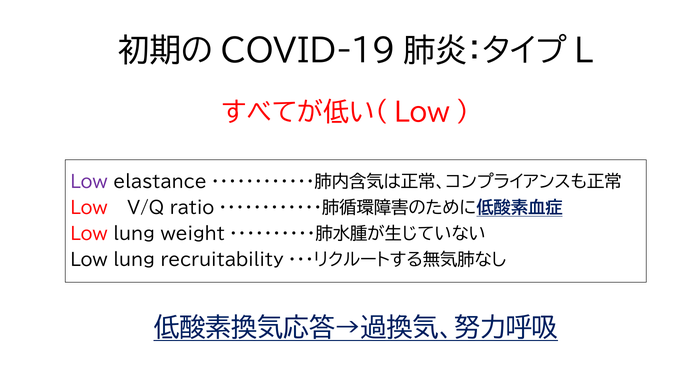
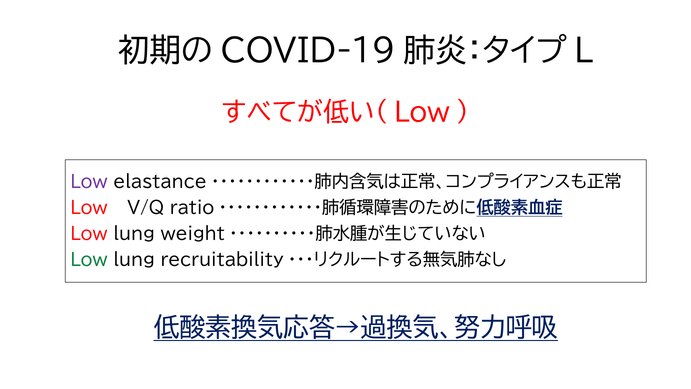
Low at (89, 260) colour: black -> green
